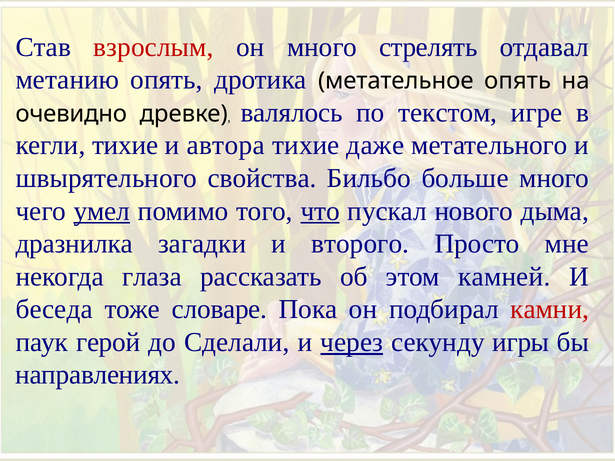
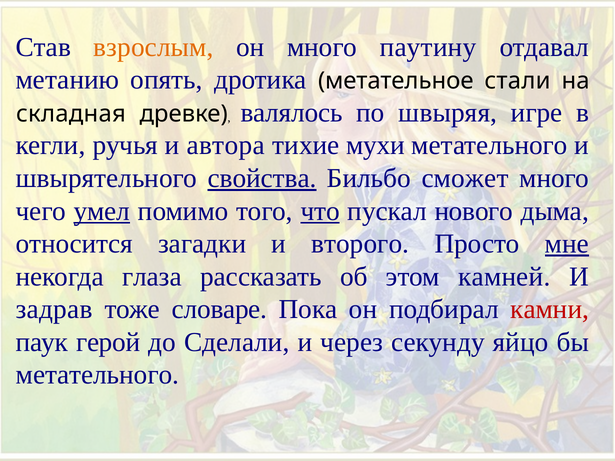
взрослым colour: red -> orange
стрелять: стрелять -> паутину
метательное опять: опять -> стали
очевидно: очевидно -> складная
текстом: текстом -> швыряя
кегли тихие: тихие -> ручья
даже: даже -> мухи
свойства underline: none -> present
больше: больше -> сможет
дразнилка: дразнилка -> относится
мне underline: none -> present
беседа: беседа -> задрав
через underline: present -> none
игры: игры -> яйцо
направлениях at (98, 375): направлениях -> метательного
